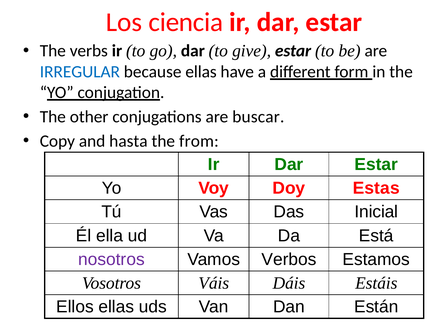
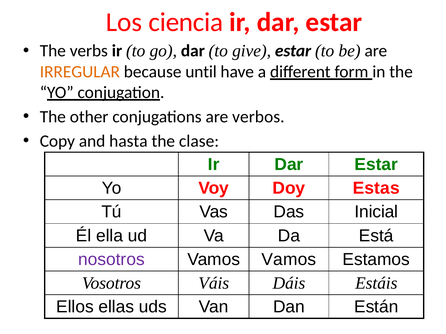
IRREGULAR colour: blue -> orange
because ellas: ellas -> until
buscar: buscar -> verbos
from: from -> clase
Vamos Verbos: Verbos -> Vamos
